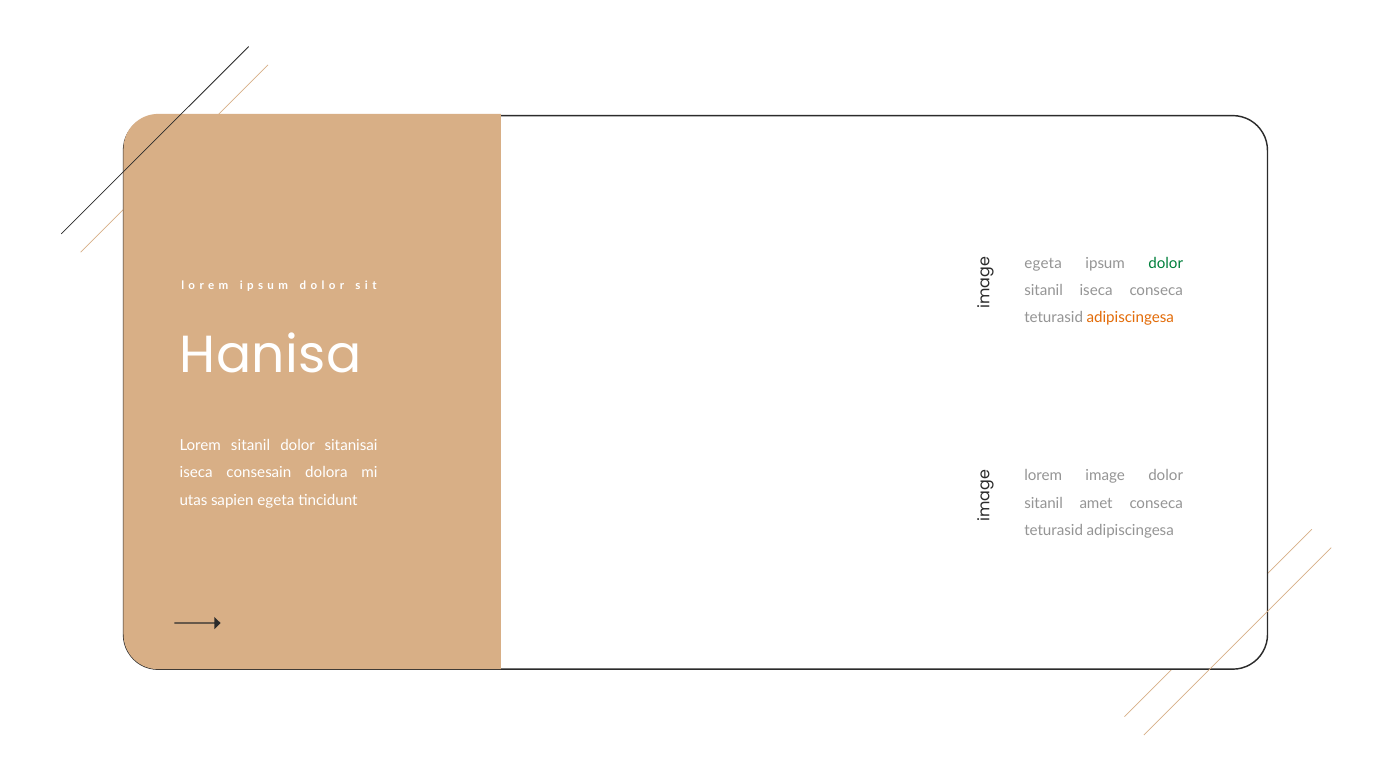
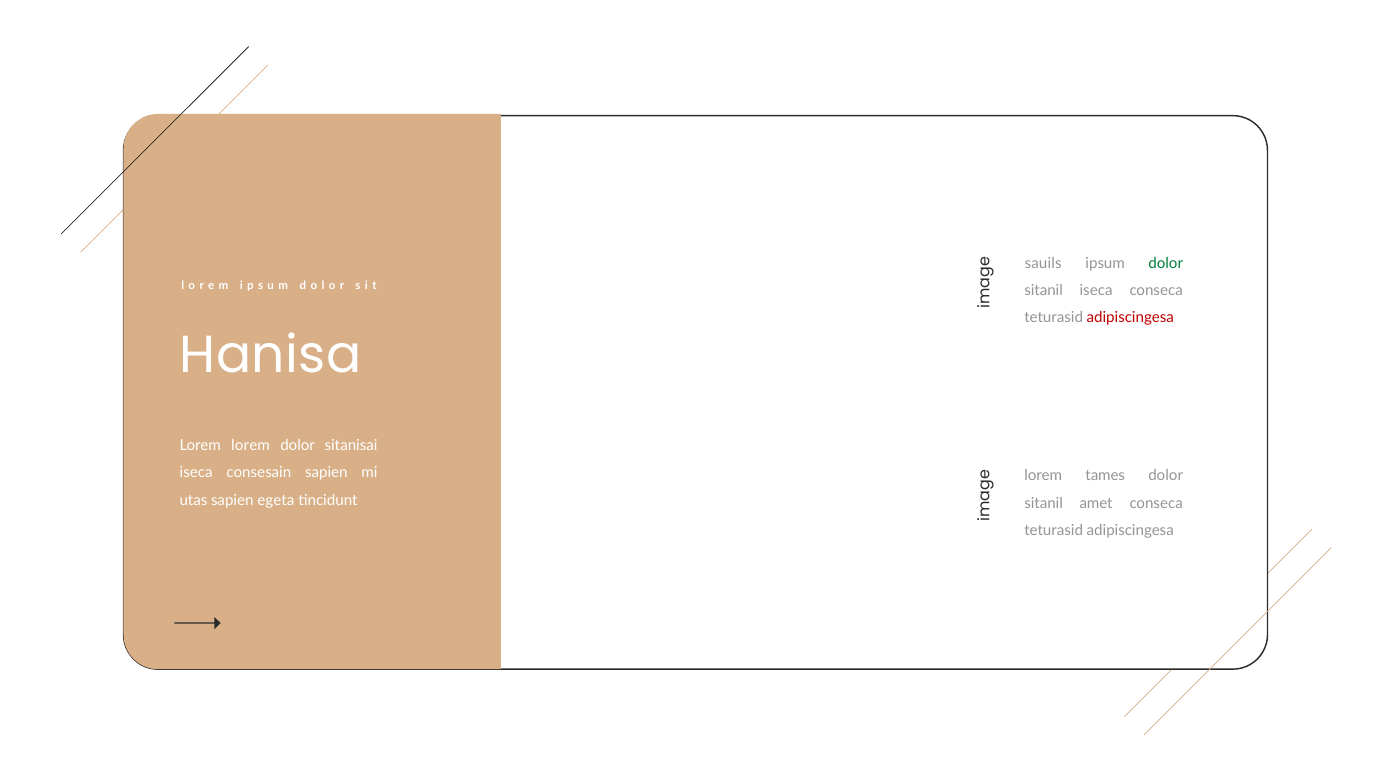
egeta at (1043, 263): egeta -> sauils
adipiscingesa at (1130, 318) colour: orange -> red
Lorem sitanil: sitanil -> lorem
consesain dolora: dolora -> sapien
image: image -> tames
